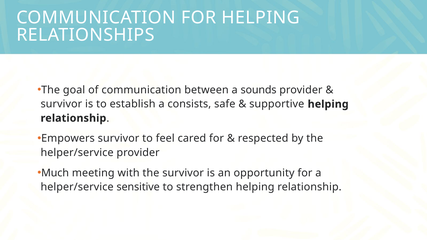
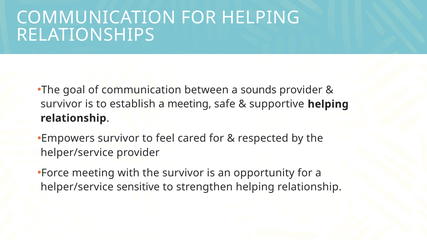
a consists: consists -> meeting
Much: Much -> Force
